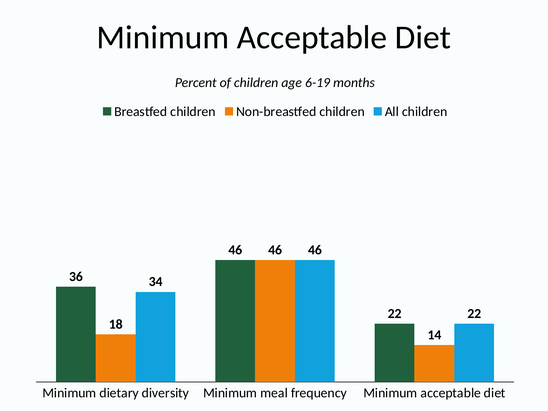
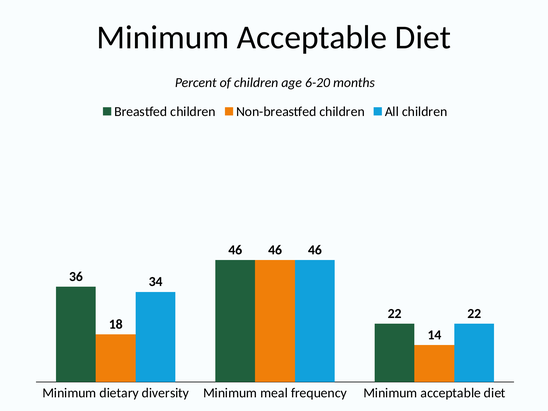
6-19: 6-19 -> 6-20
